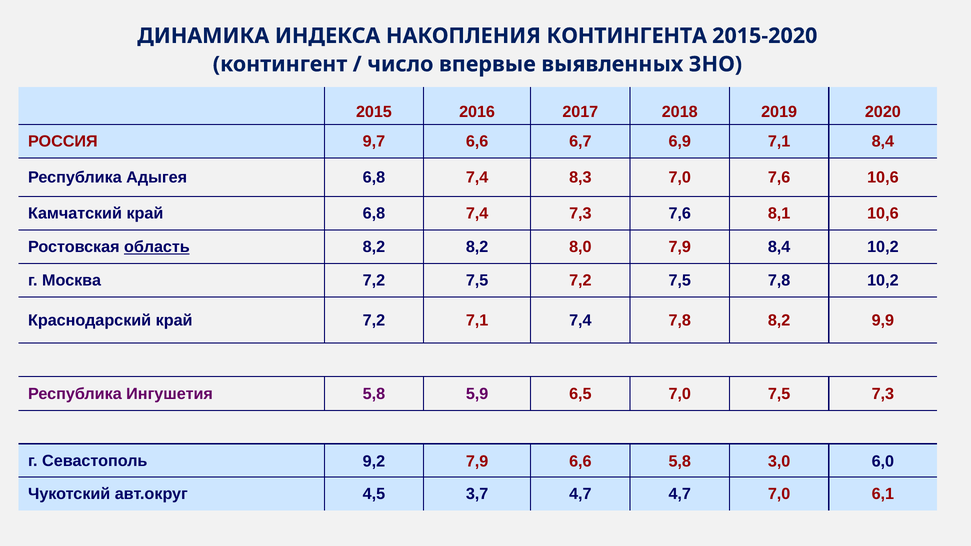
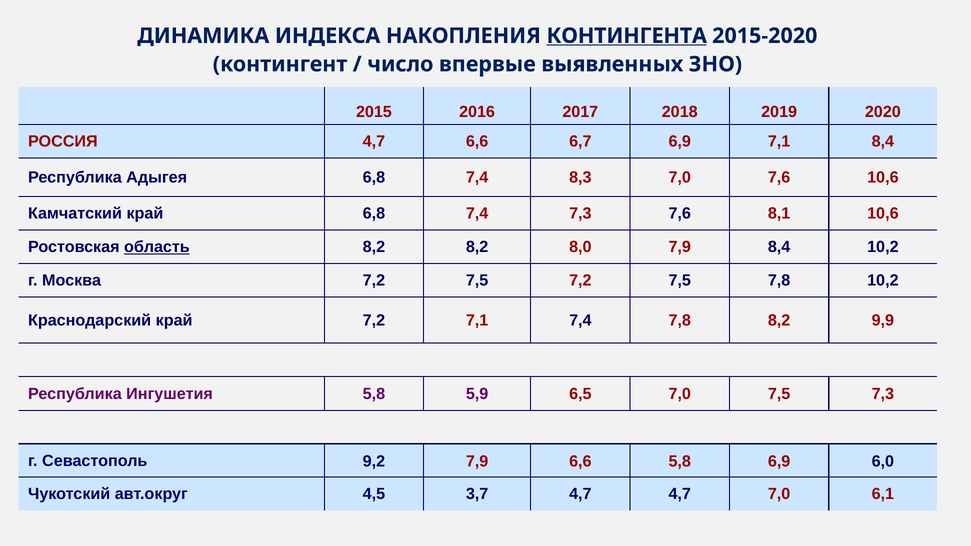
КОНТИНГЕНТА underline: none -> present
РОССИЯ 9,7: 9,7 -> 4,7
5,8 3,0: 3,0 -> 6,9
